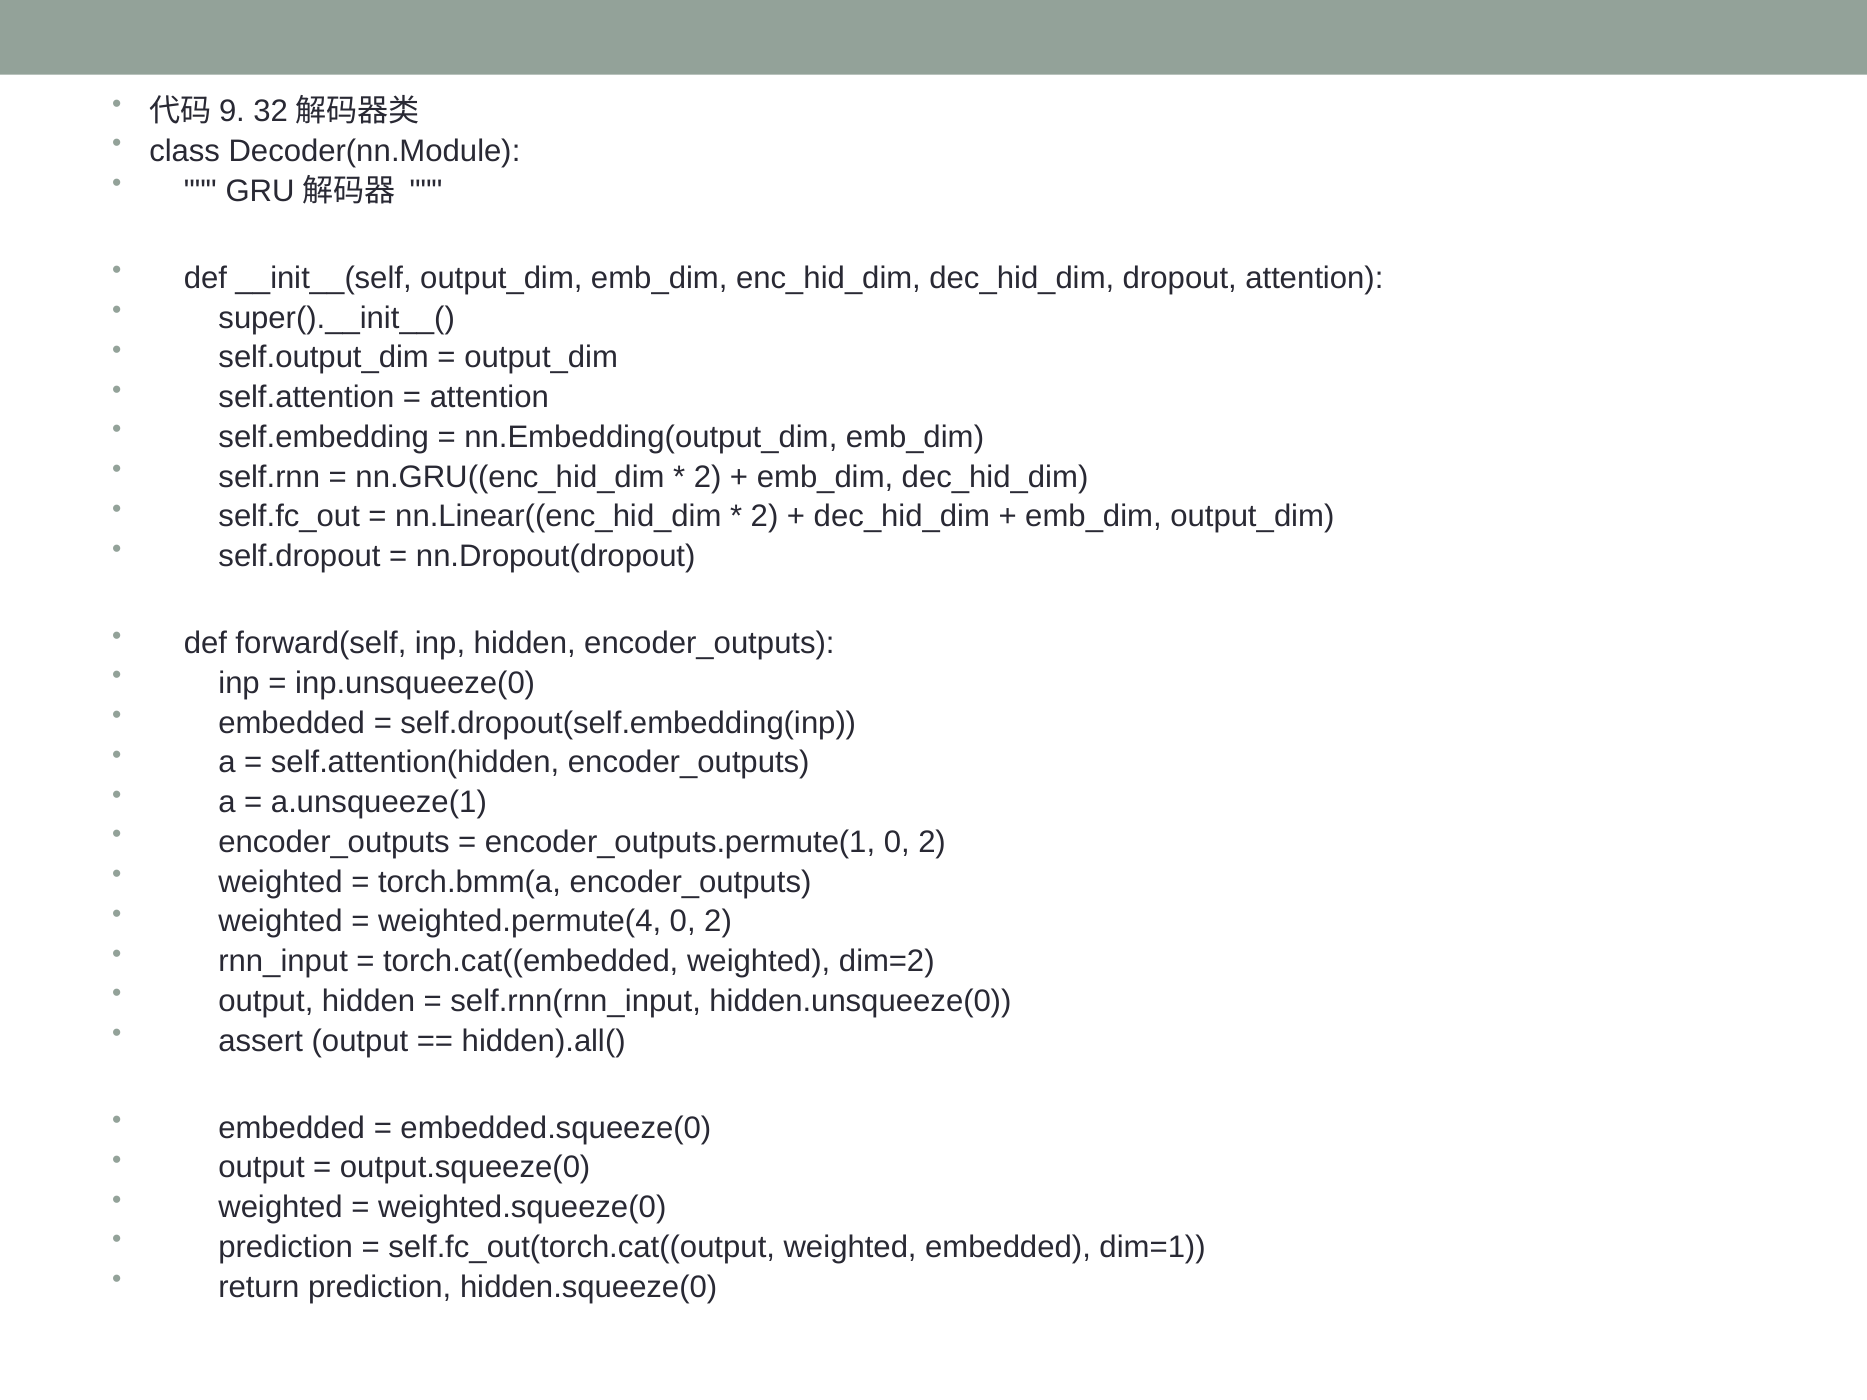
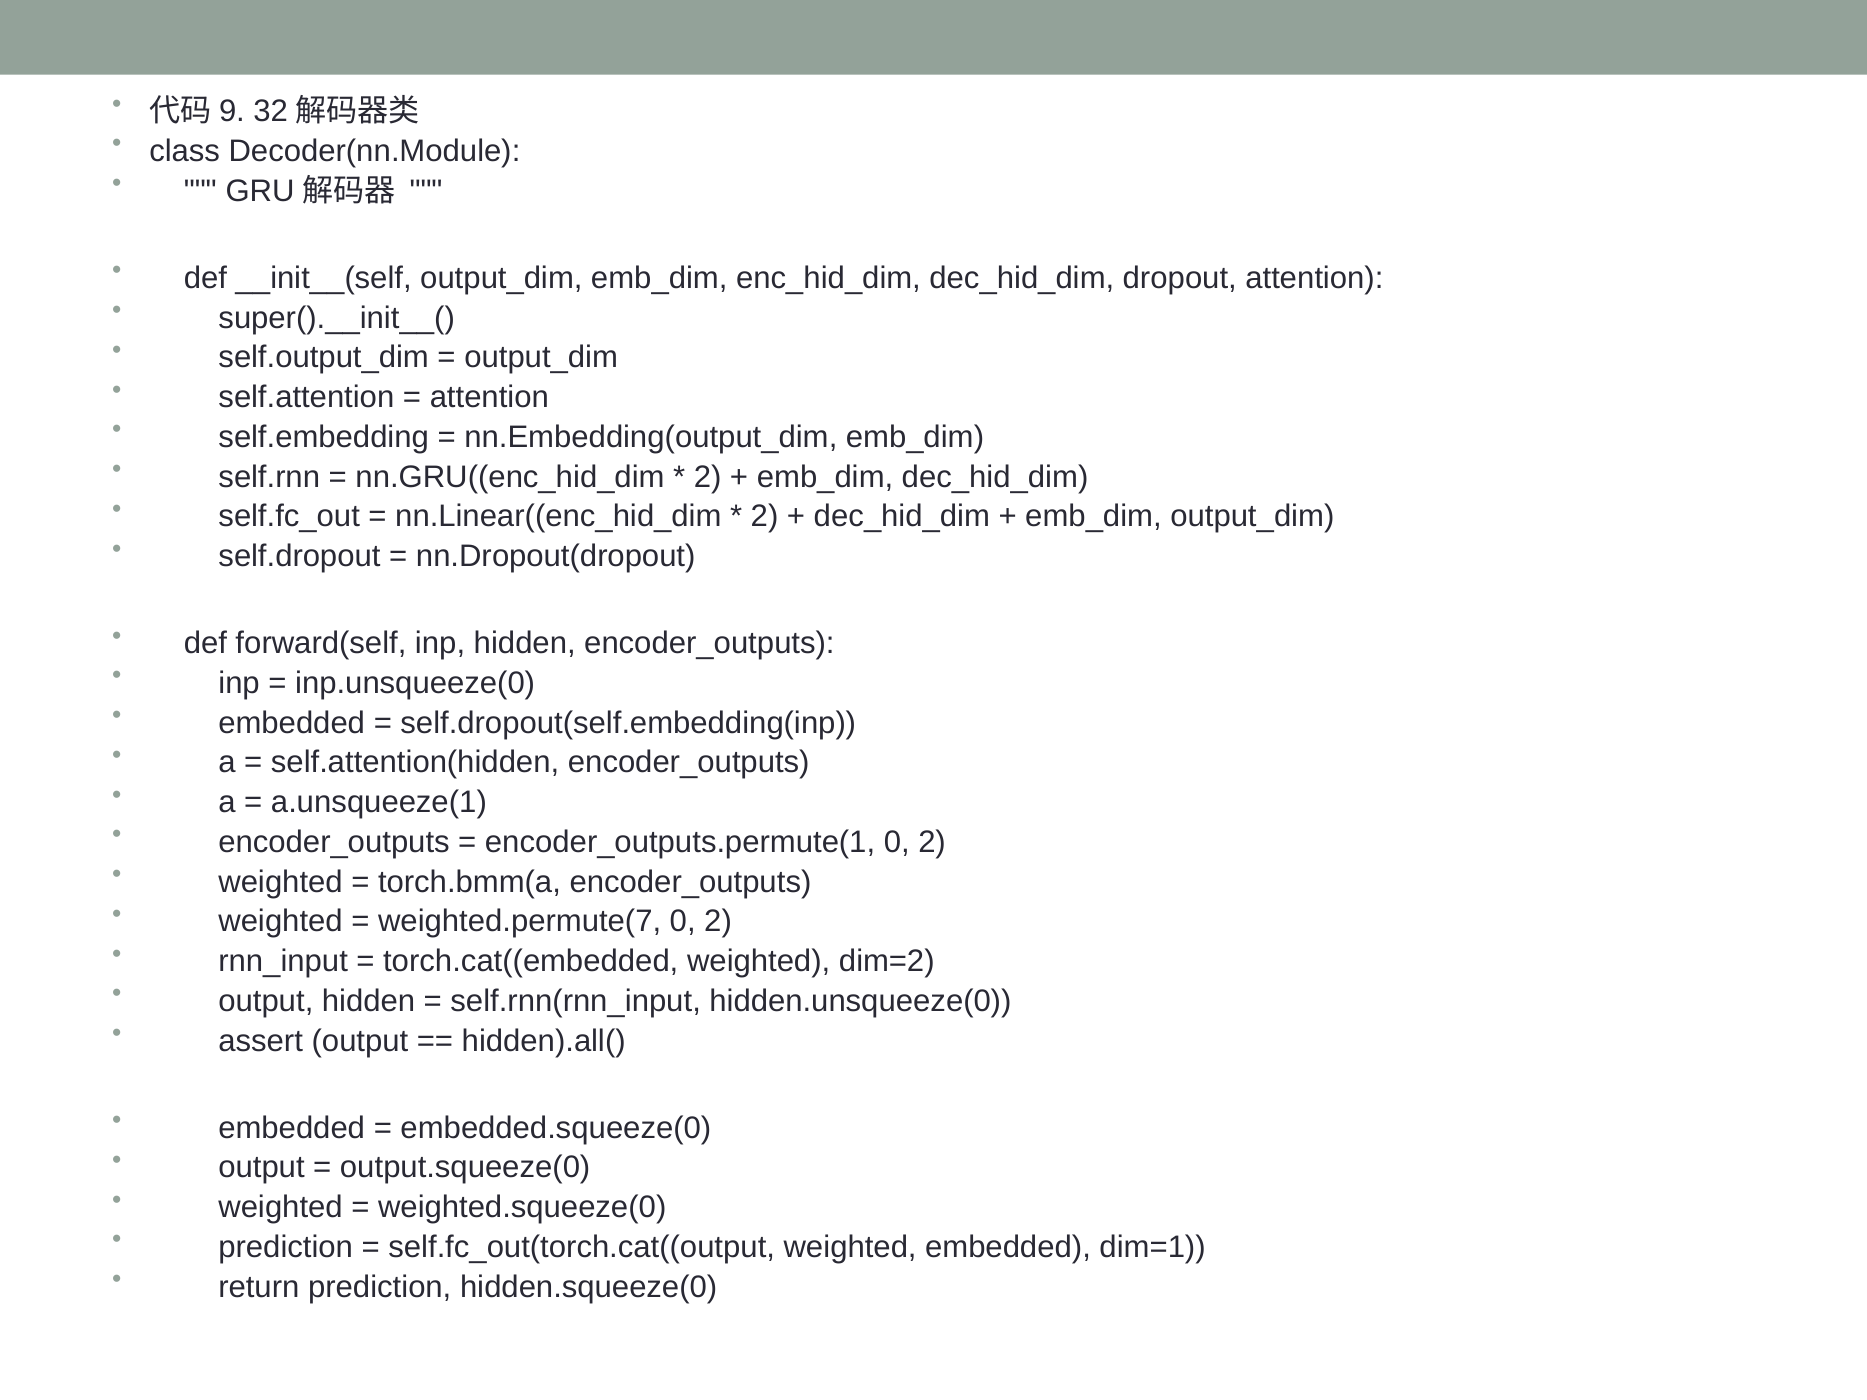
weighted.permute(4: weighted.permute(4 -> weighted.permute(7
